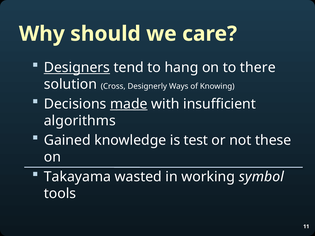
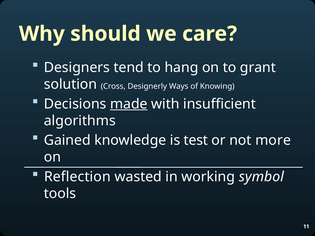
Designers underline: present -> none
there: there -> grant
these: these -> more
Takayama: Takayama -> Reflection
